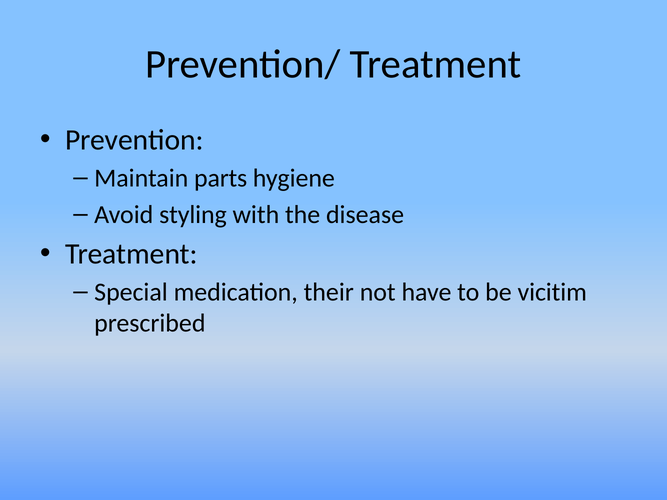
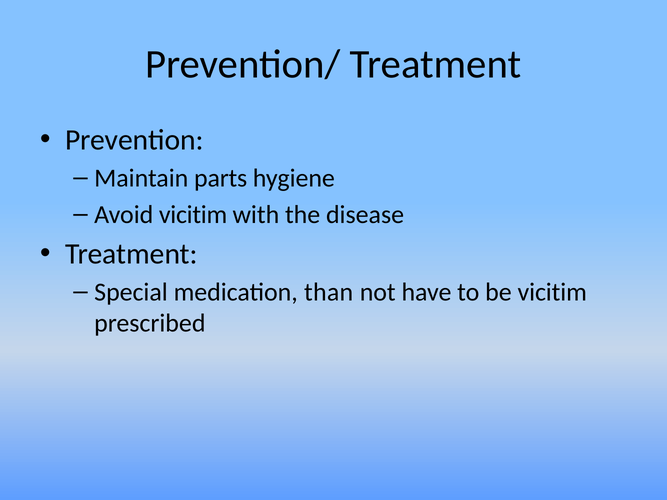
Avoid styling: styling -> vicitim
their: their -> than
